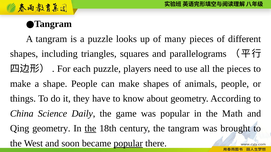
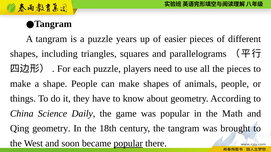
looks: looks -> years
many: many -> easier
the at (90, 129) underline: present -> none
